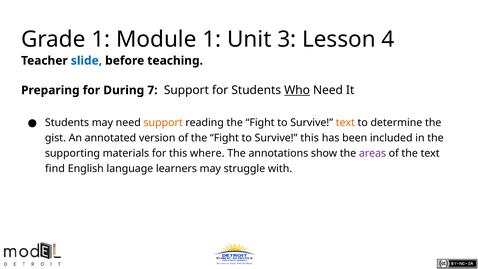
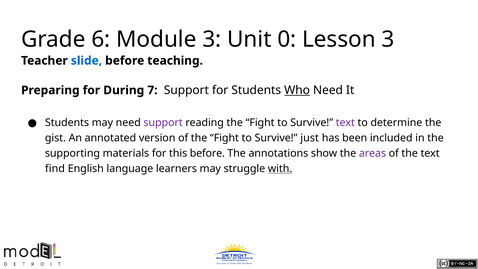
Grade 1: 1 -> 6
Module 1: 1 -> 3
3: 3 -> 0
Lesson 4: 4 -> 3
support at (163, 123) colour: orange -> purple
text at (345, 123) colour: orange -> purple
Survive this: this -> just
this where: where -> before
with underline: none -> present
